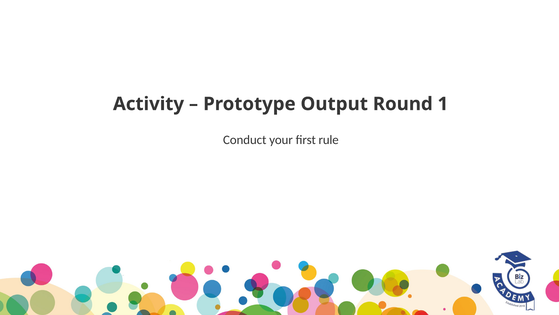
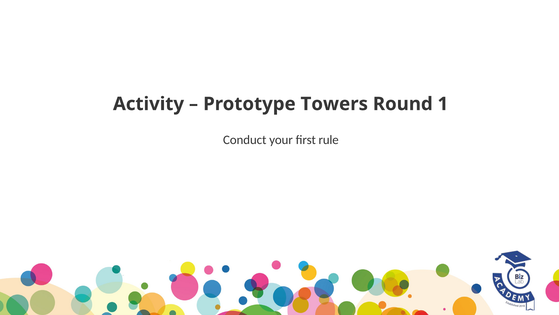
Output: Output -> Towers
